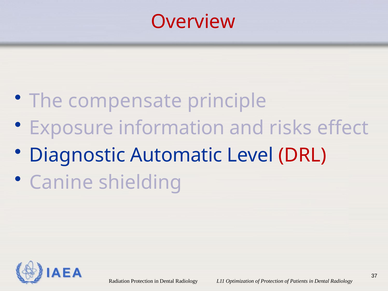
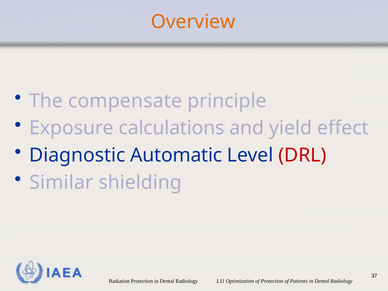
Overview colour: red -> orange
information: information -> calculations
risks: risks -> yield
Canine: Canine -> Similar
